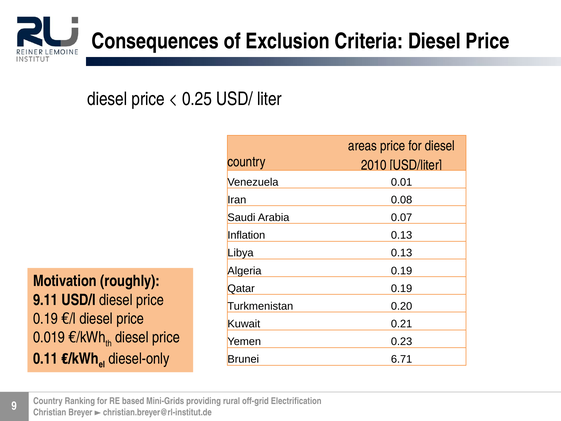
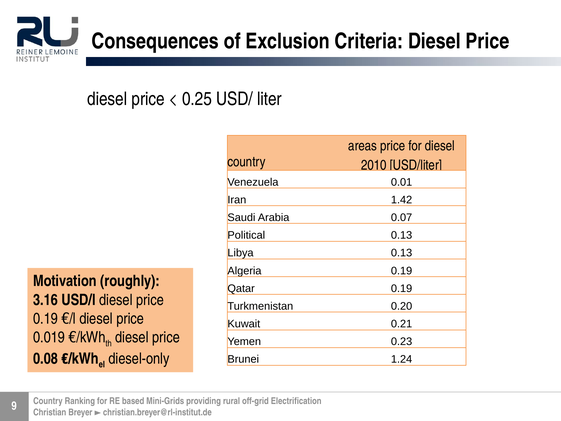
0.08: 0.08 -> 1.42
Inflation: Inflation -> Political
9.11: 9.11 -> 3.16
0.11: 0.11 -> 0.08
6.71: 6.71 -> 1.24
